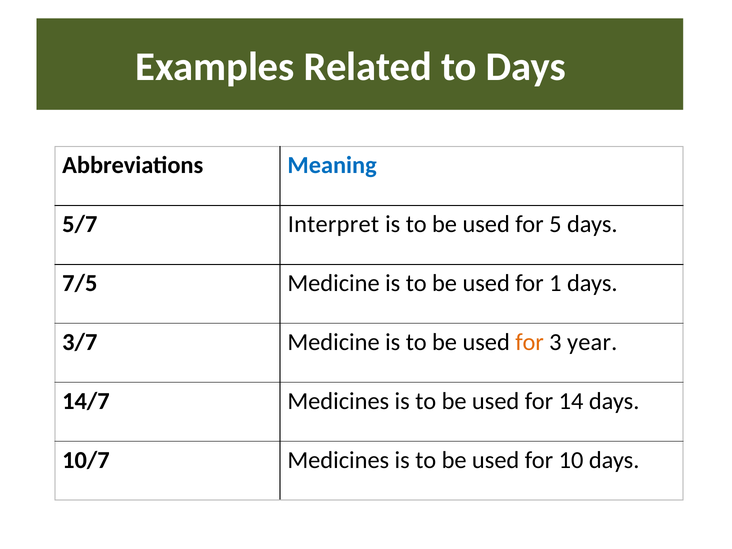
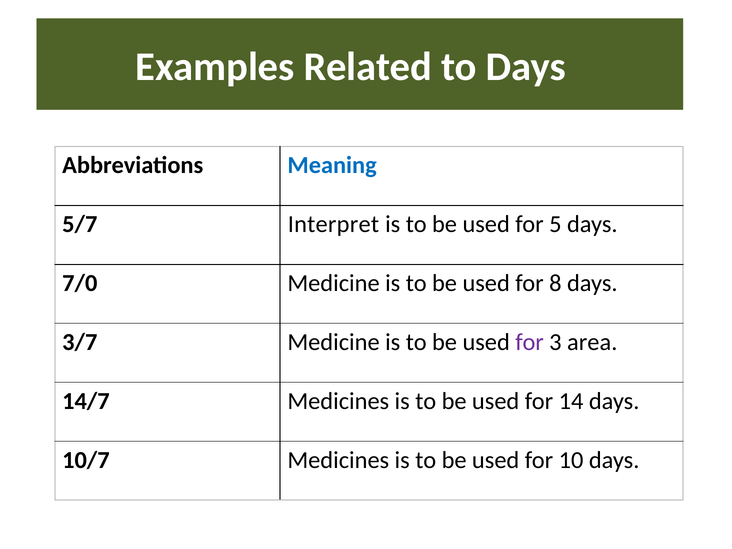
7/5: 7/5 -> 7/0
1: 1 -> 8
for at (530, 342) colour: orange -> purple
year: year -> area
